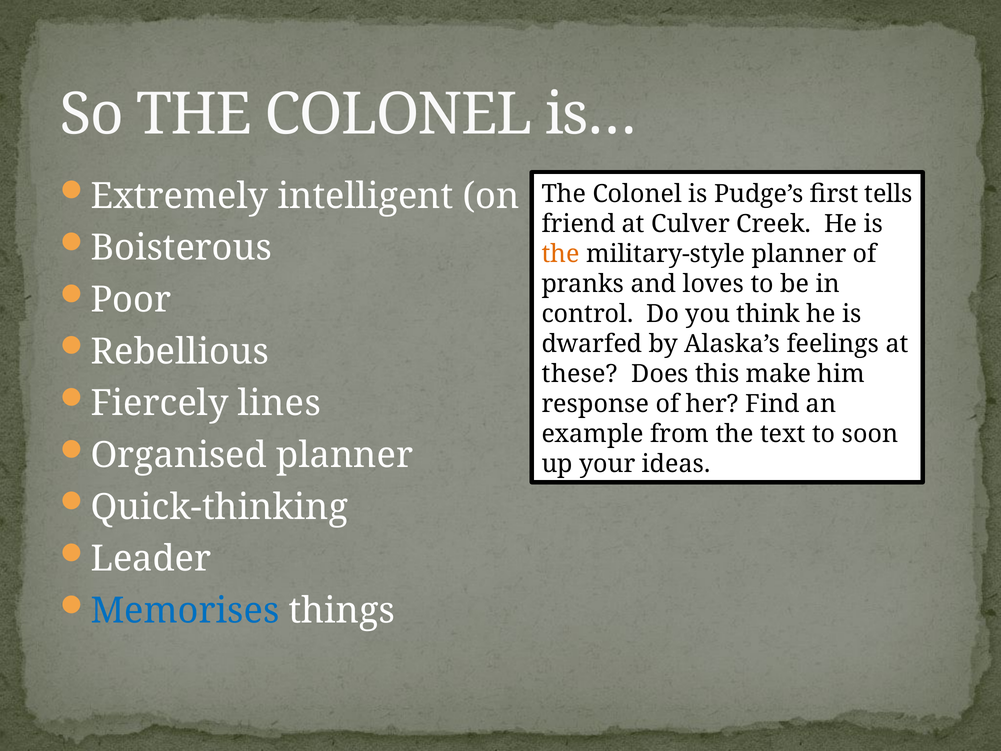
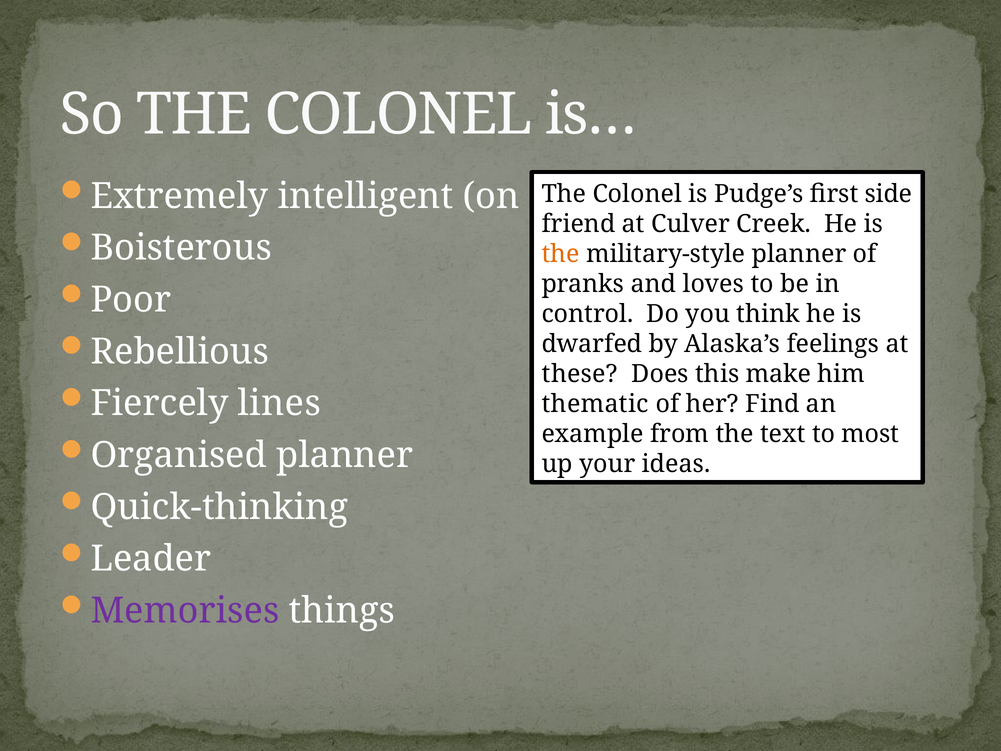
tells: tells -> side
response: response -> thematic
soon: soon -> most
Memorises colour: blue -> purple
